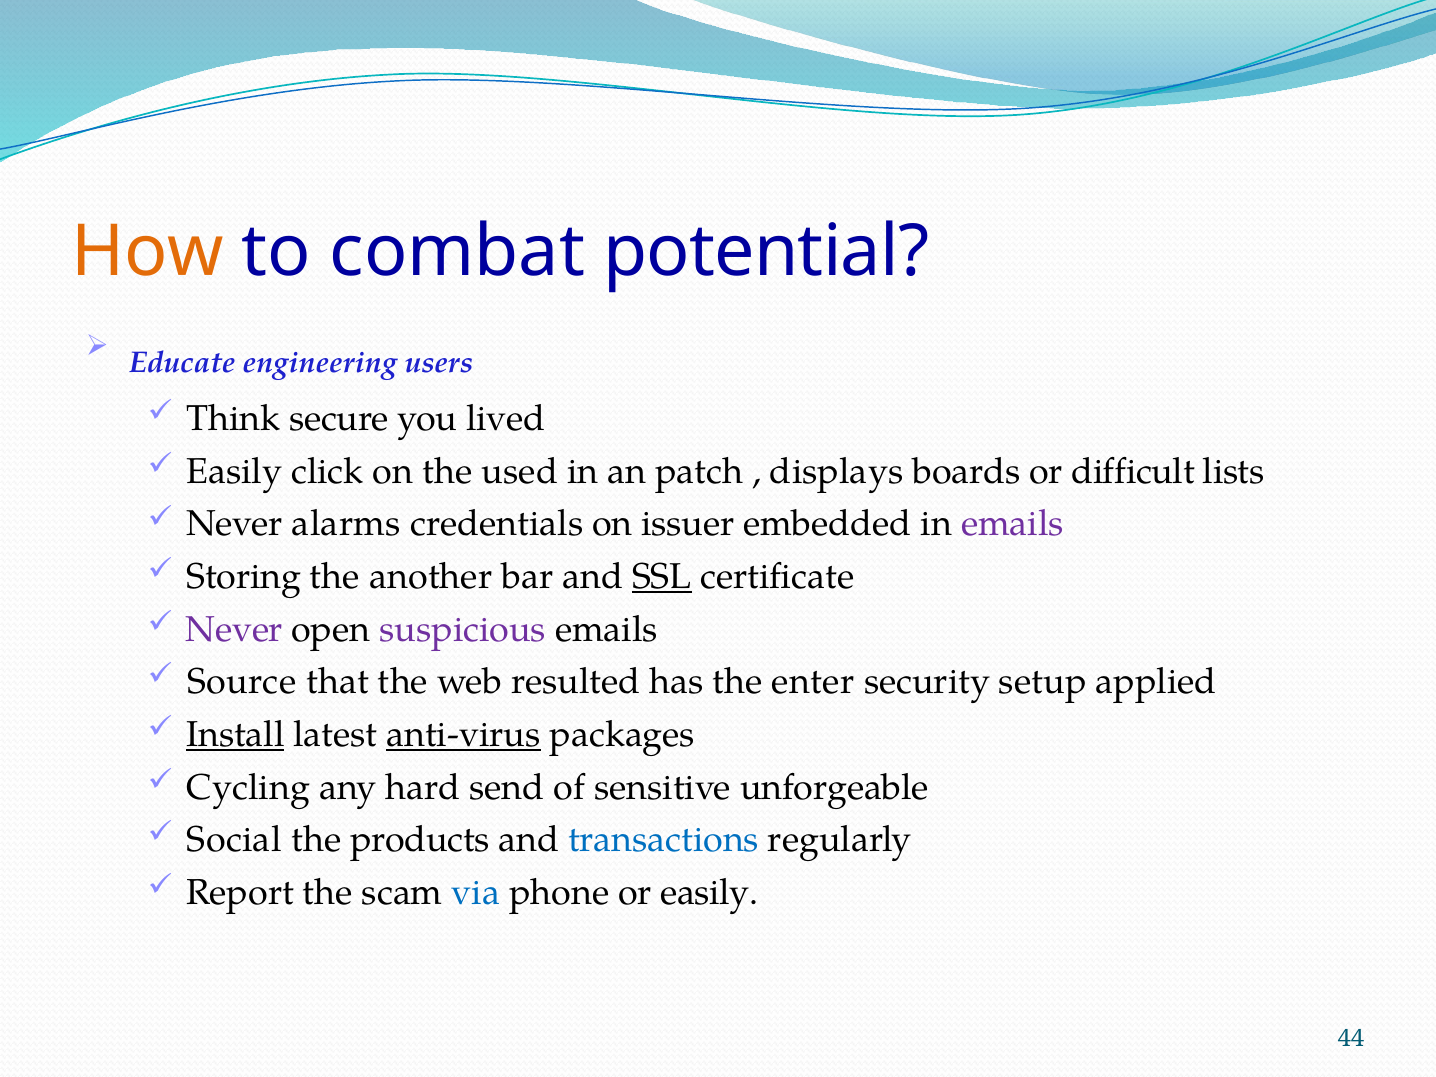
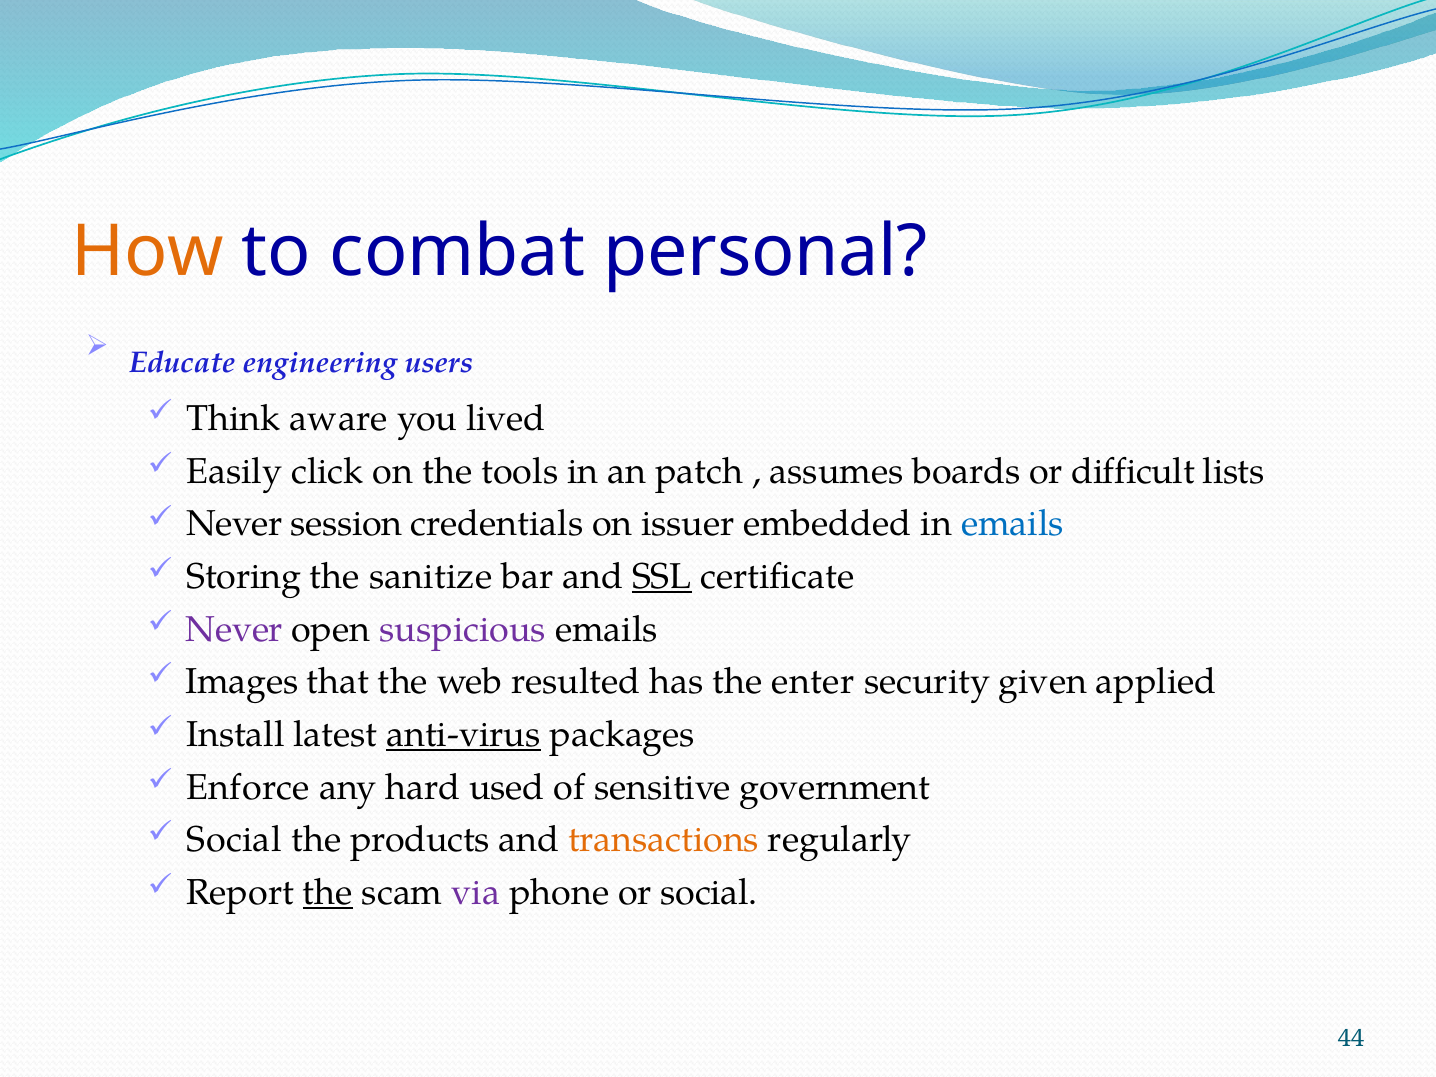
potential: potential -> personal
secure: secure -> aware
used: used -> tools
displays: displays -> assumes
alarms: alarms -> session
emails at (1012, 524) colour: purple -> blue
another: another -> sanitize
Source: Source -> Images
setup: setup -> given
Install underline: present -> none
Cycling: Cycling -> Enforce
send: send -> used
unforgeable: unforgeable -> government
transactions colour: blue -> orange
the at (328, 893) underline: none -> present
via colour: blue -> purple
or easily: easily -> social
